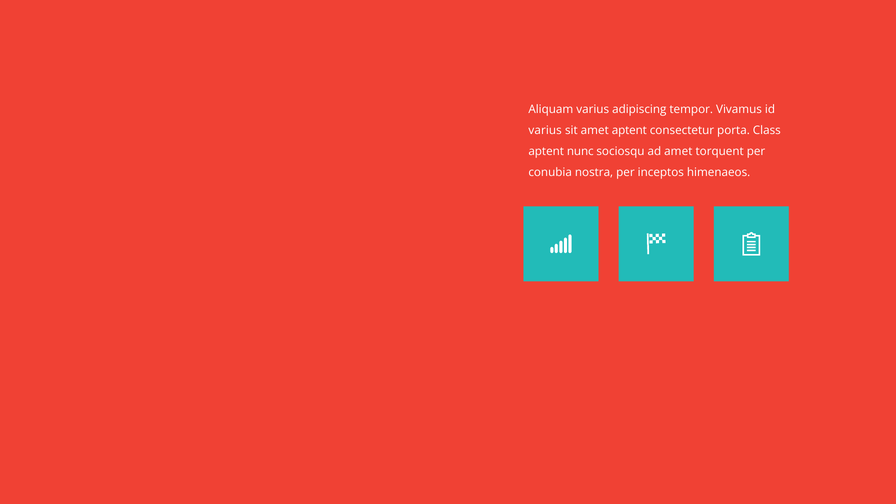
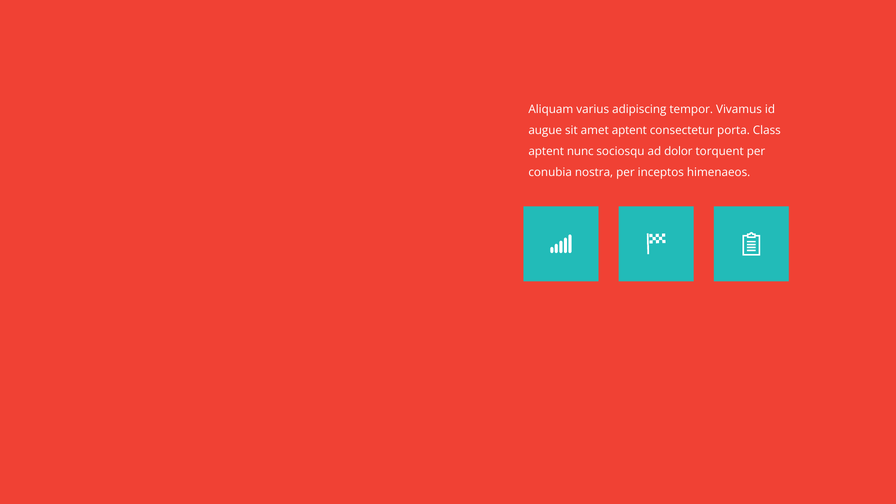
varius at (545, 130): varius -> augue
ad amet: amet -> dolor
